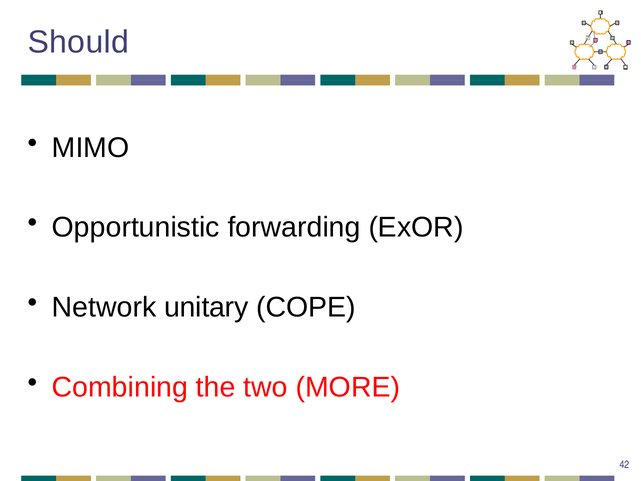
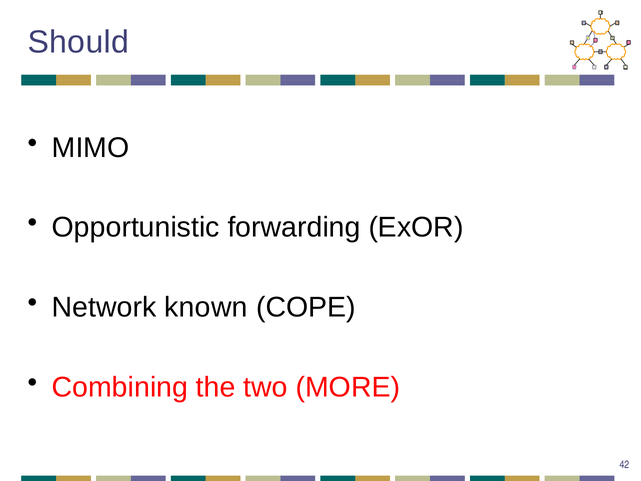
unitary: unitary -> known
